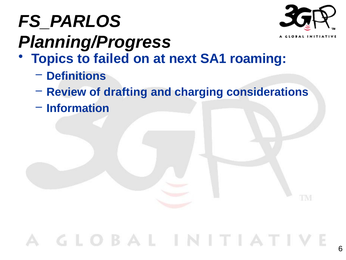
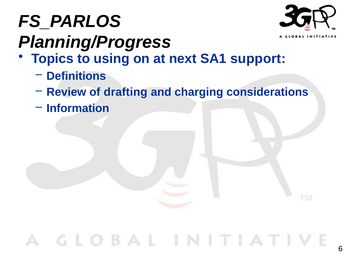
failed: failed -> using
roaming: roaming -> support
